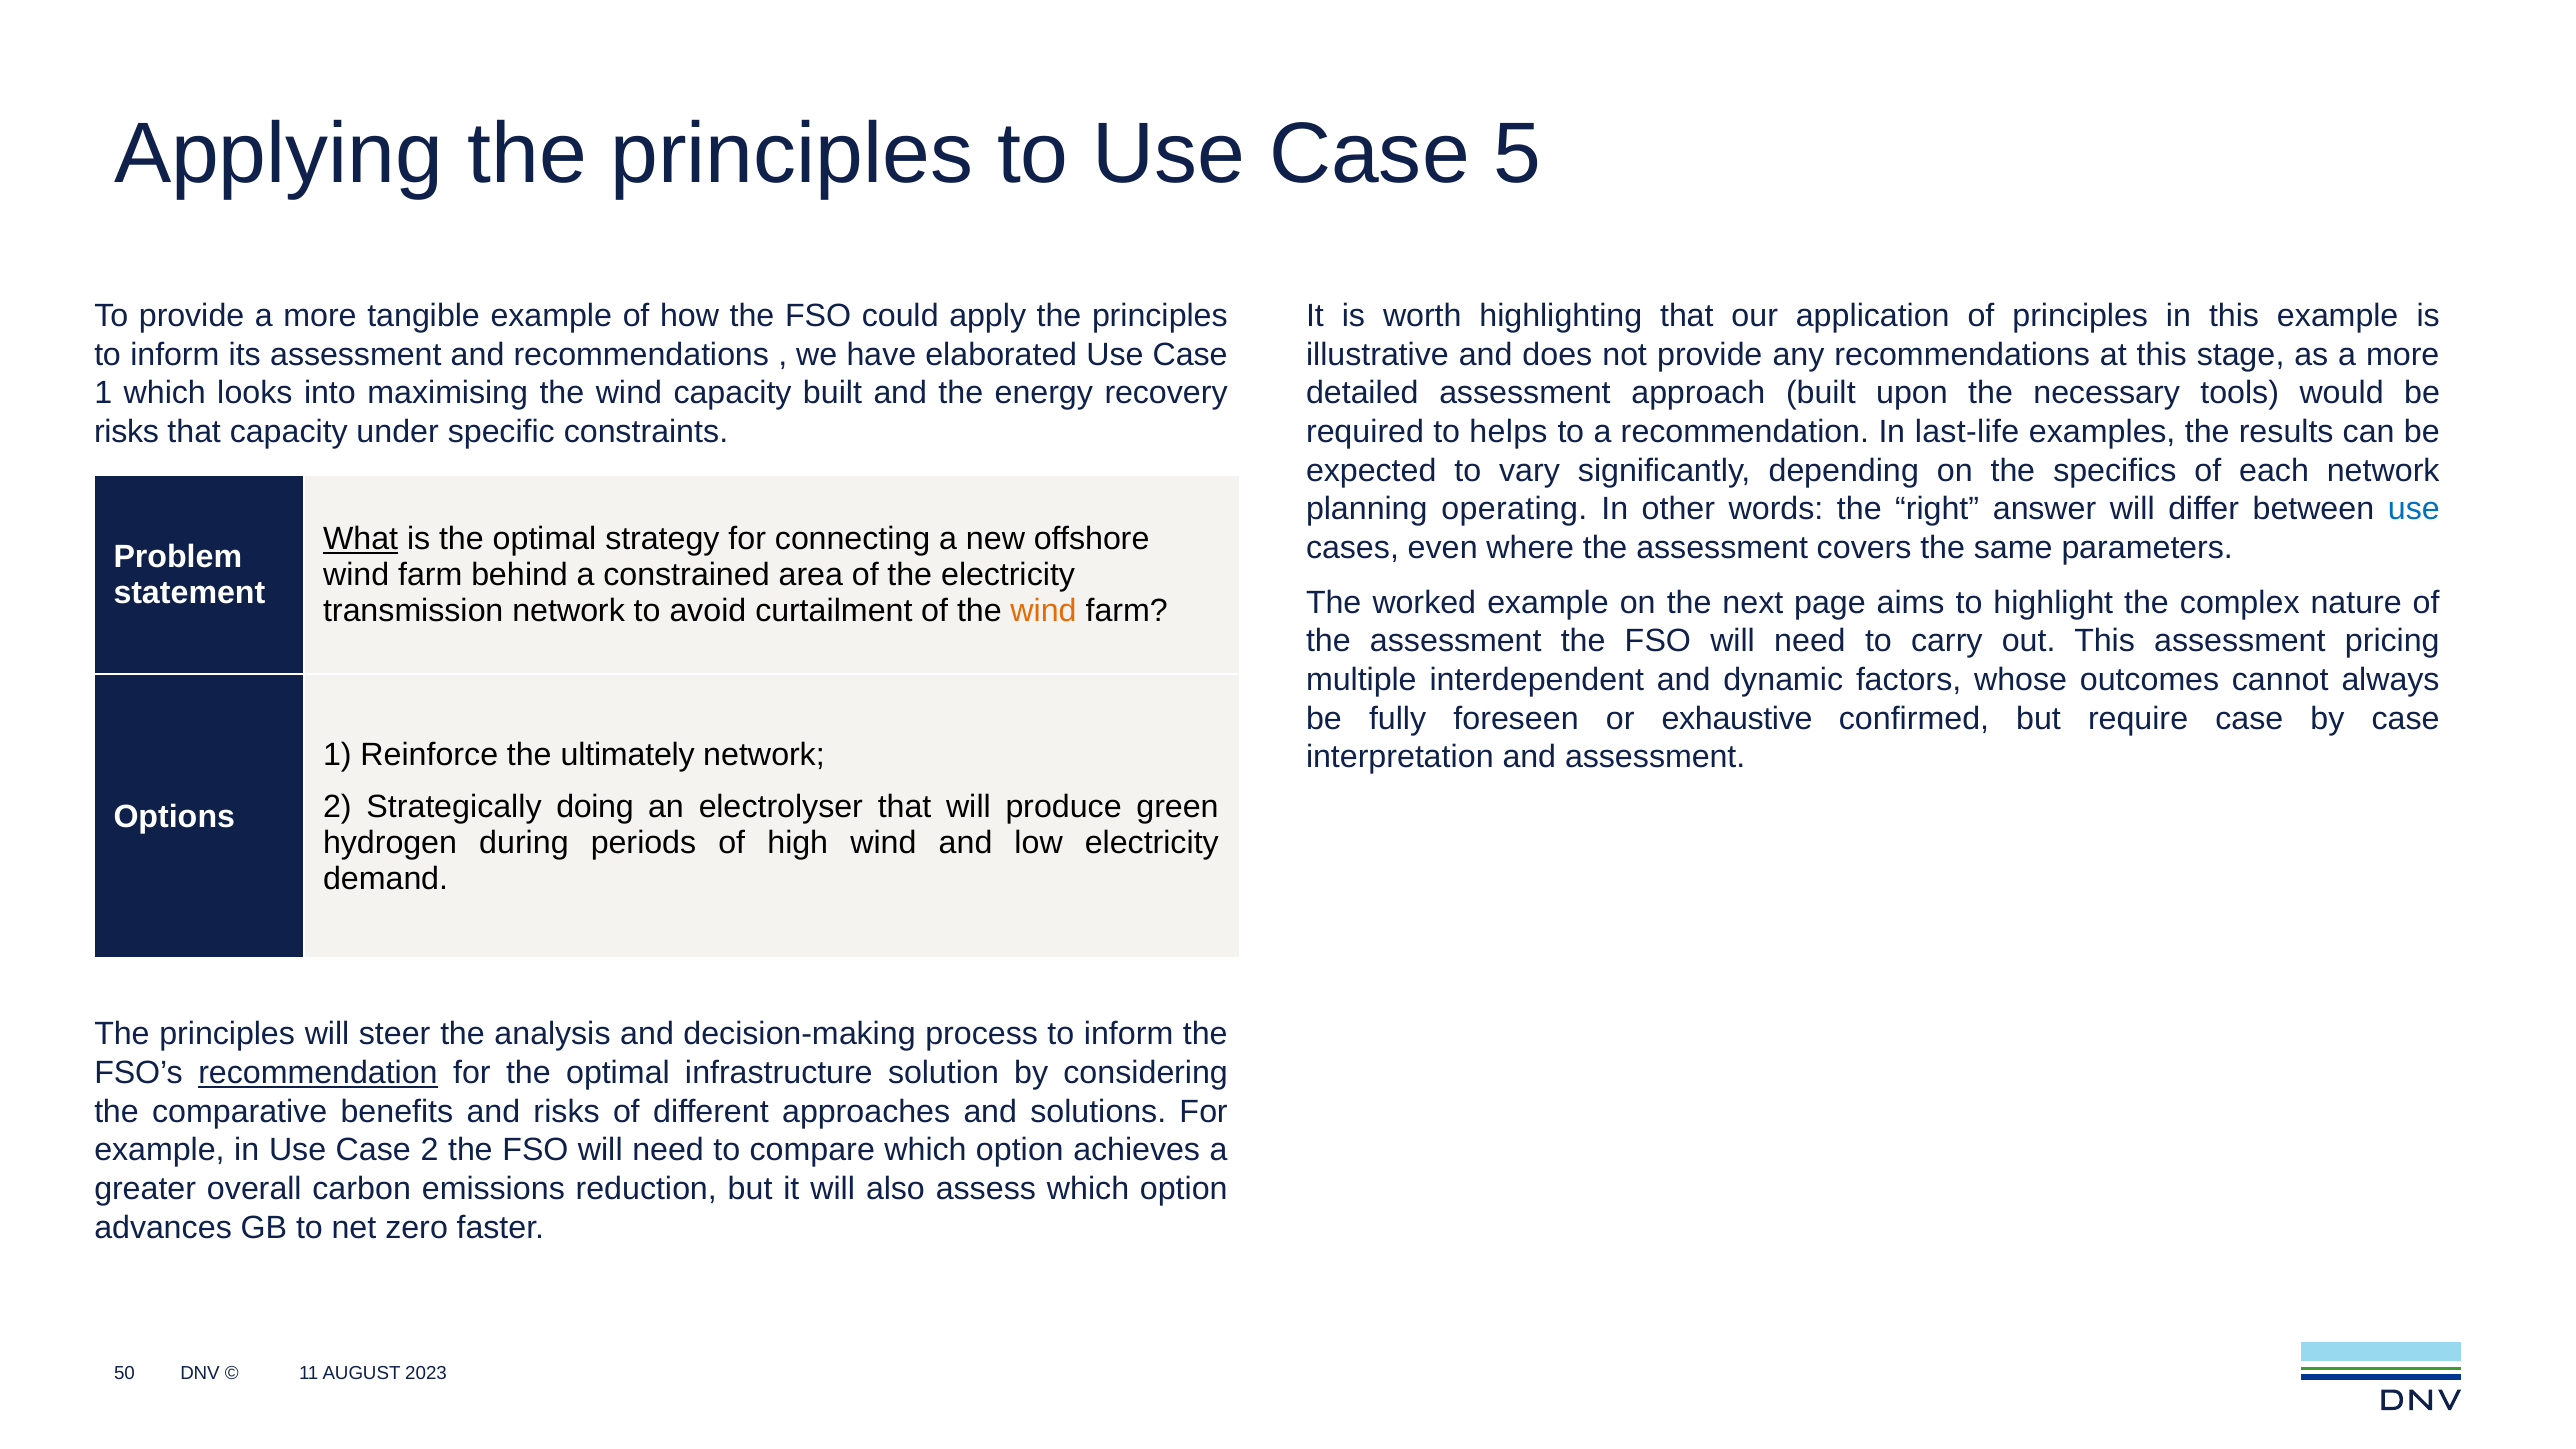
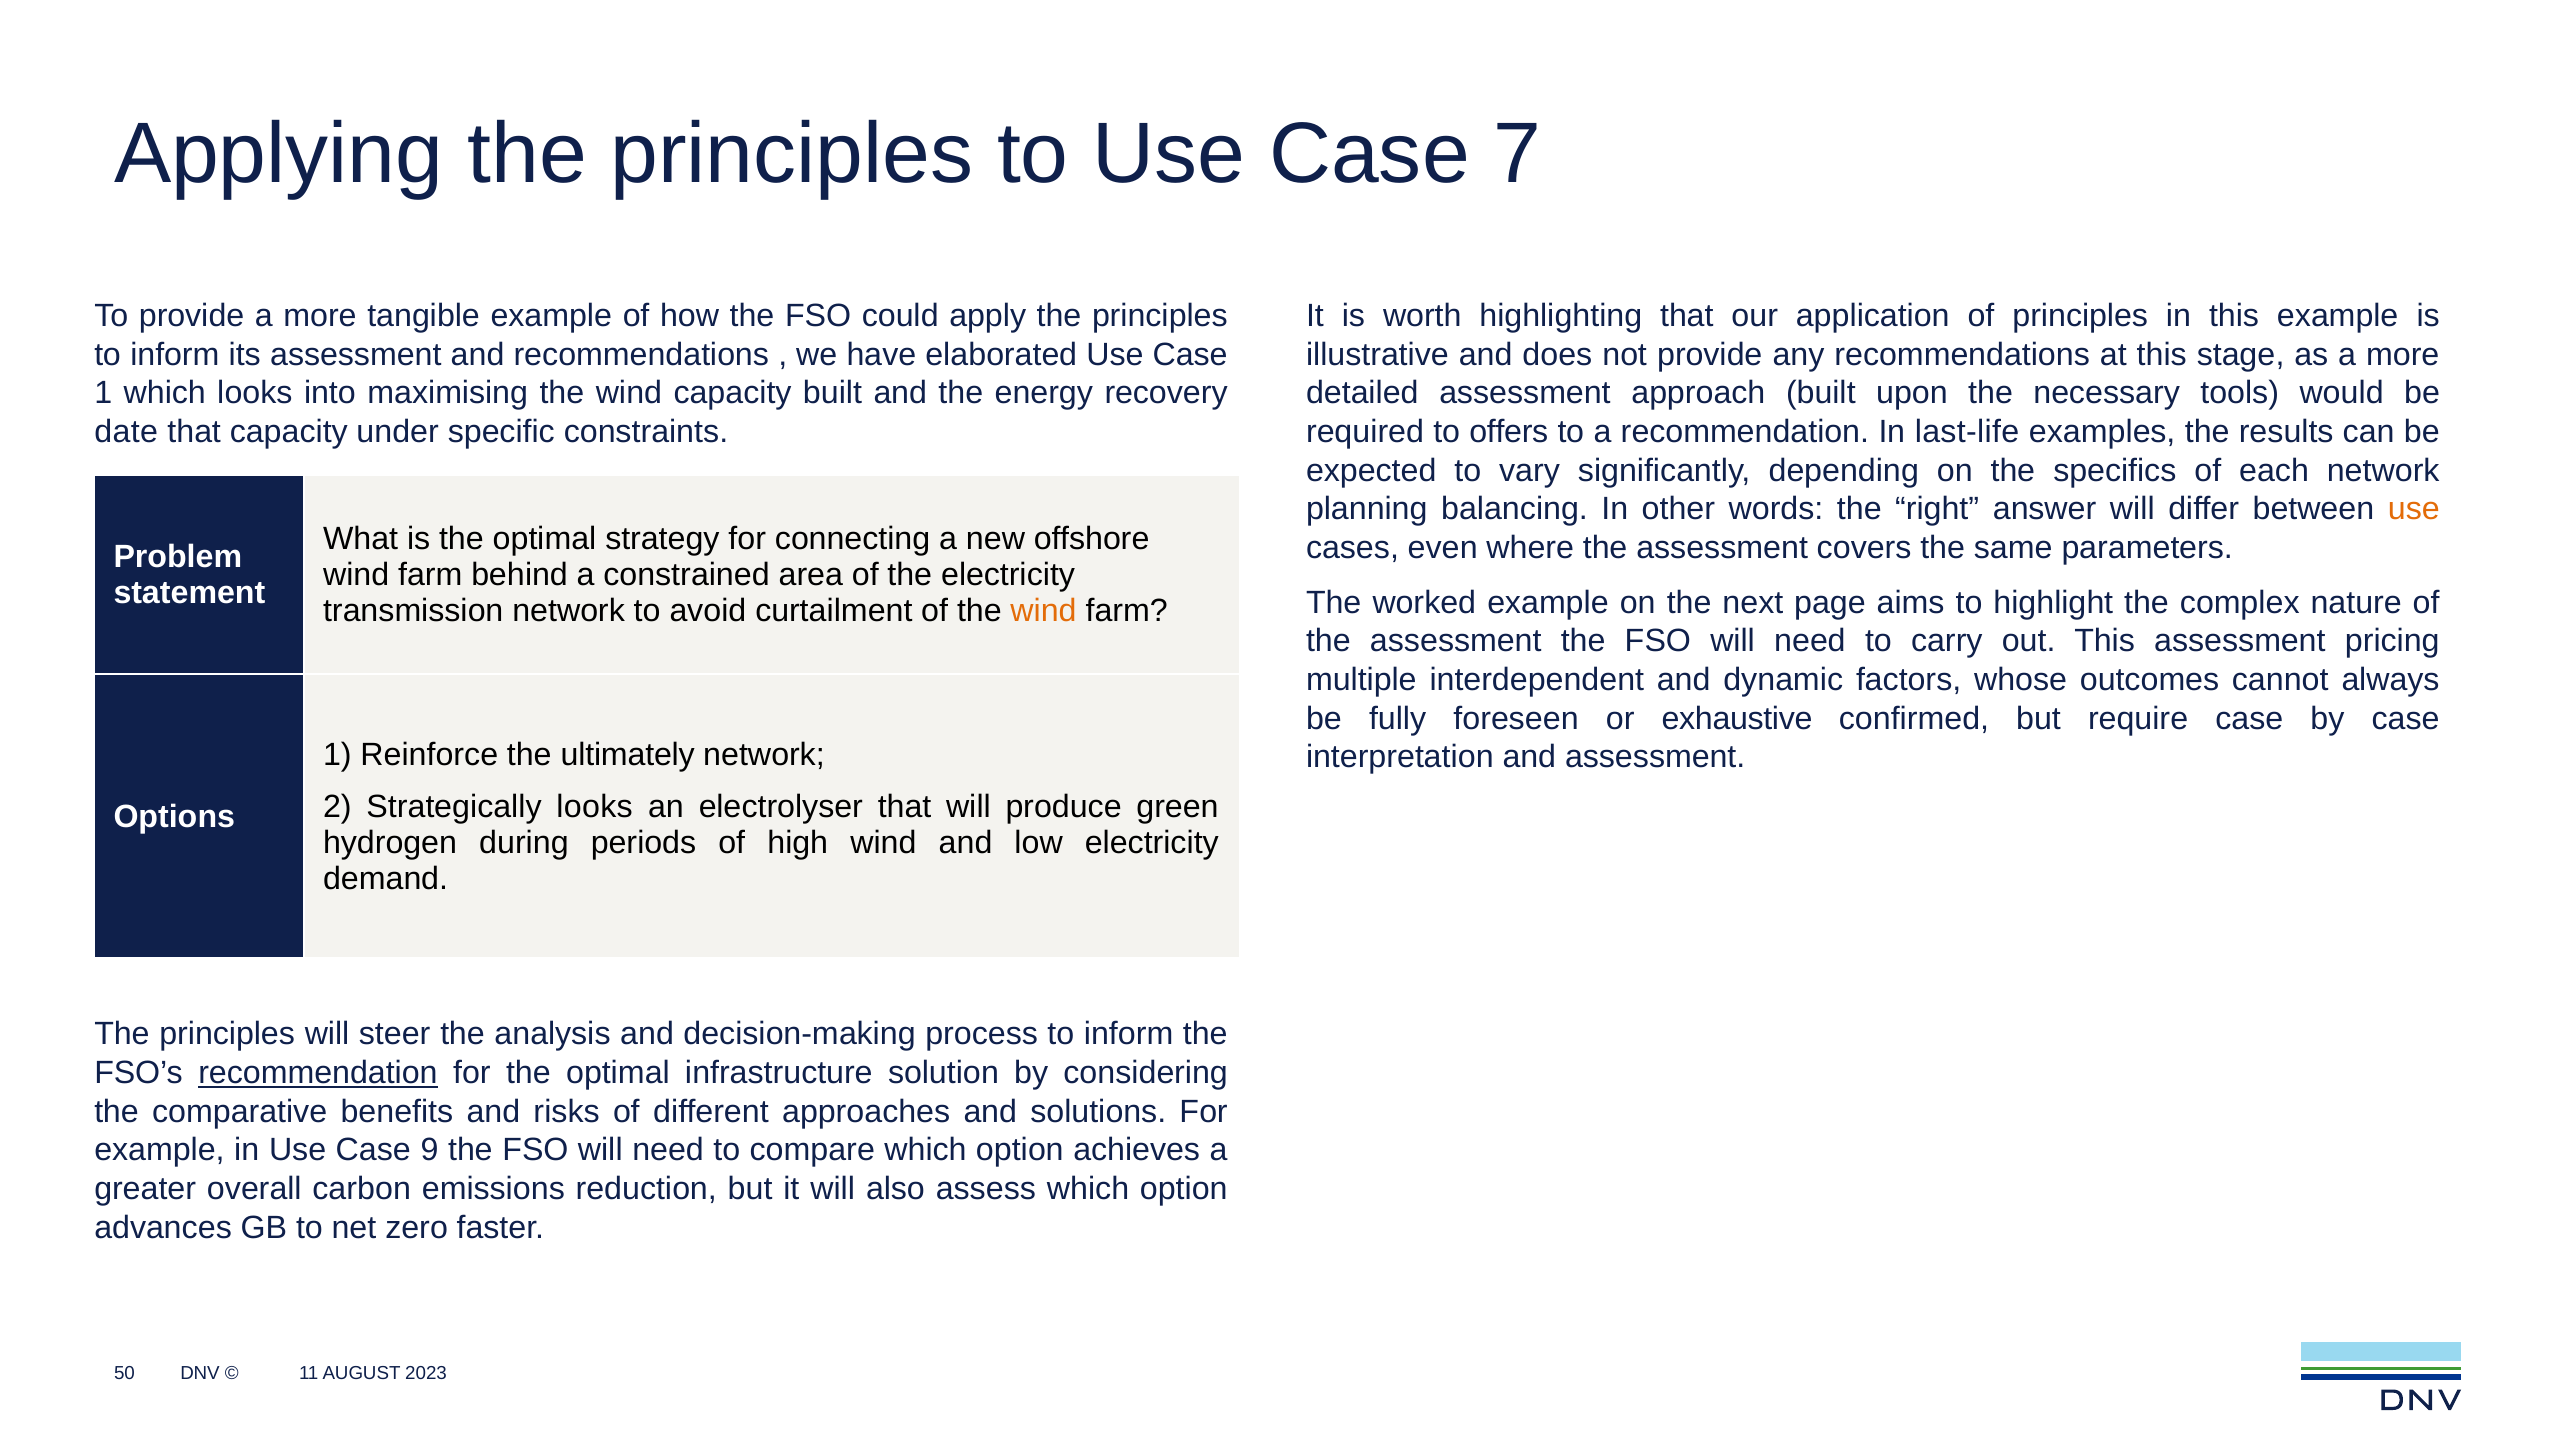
5: 5 -> 7
risks at (127, 432): risks -> date
helps: helps -> offers
operating: operating -> balancing
use at (2414, 509) colour: blue -> orange
What underline: present -> none
Strategically doing: doing -> looks
Case 2: 2 -> 9
